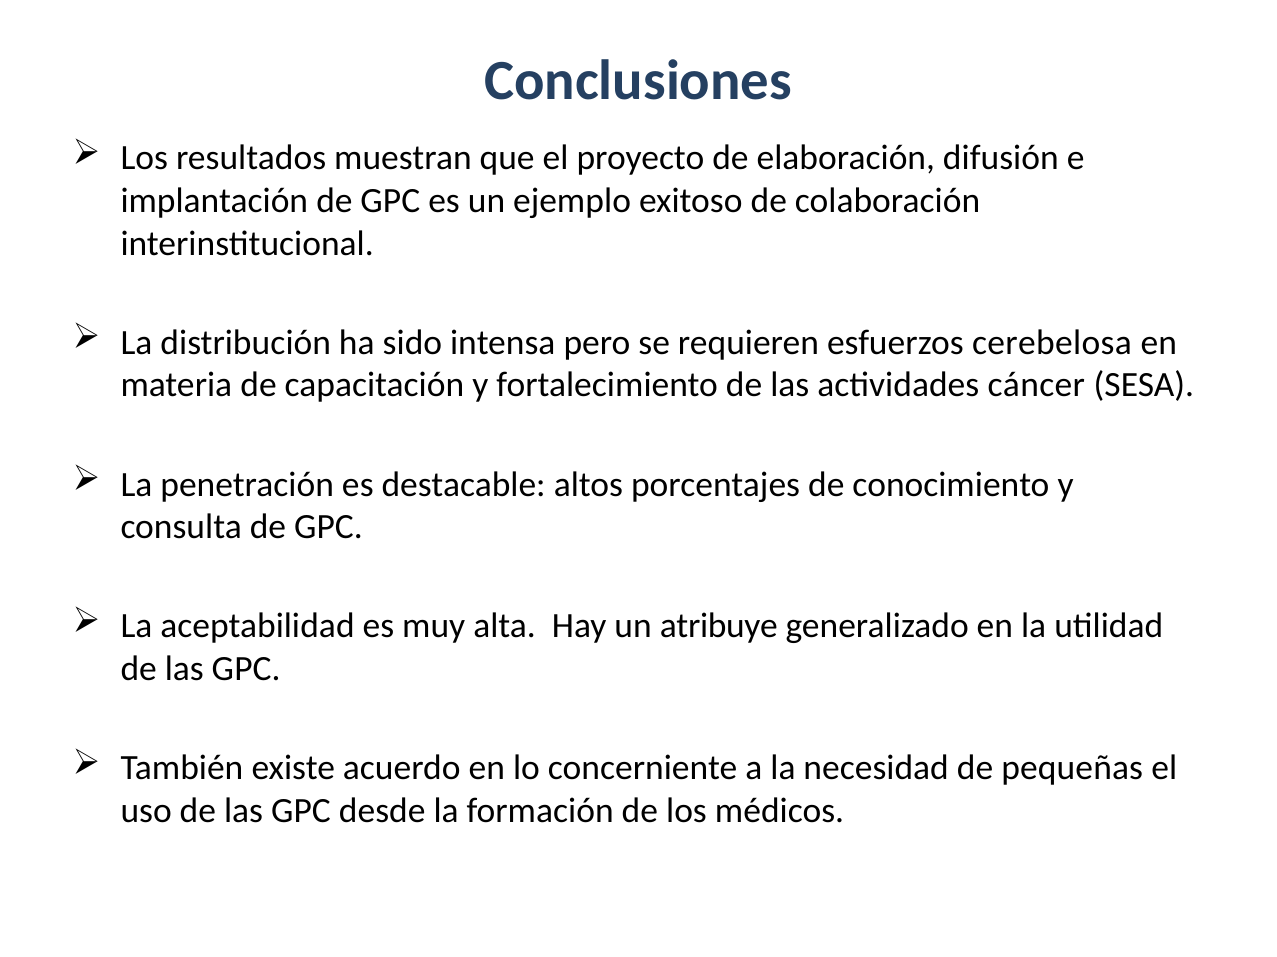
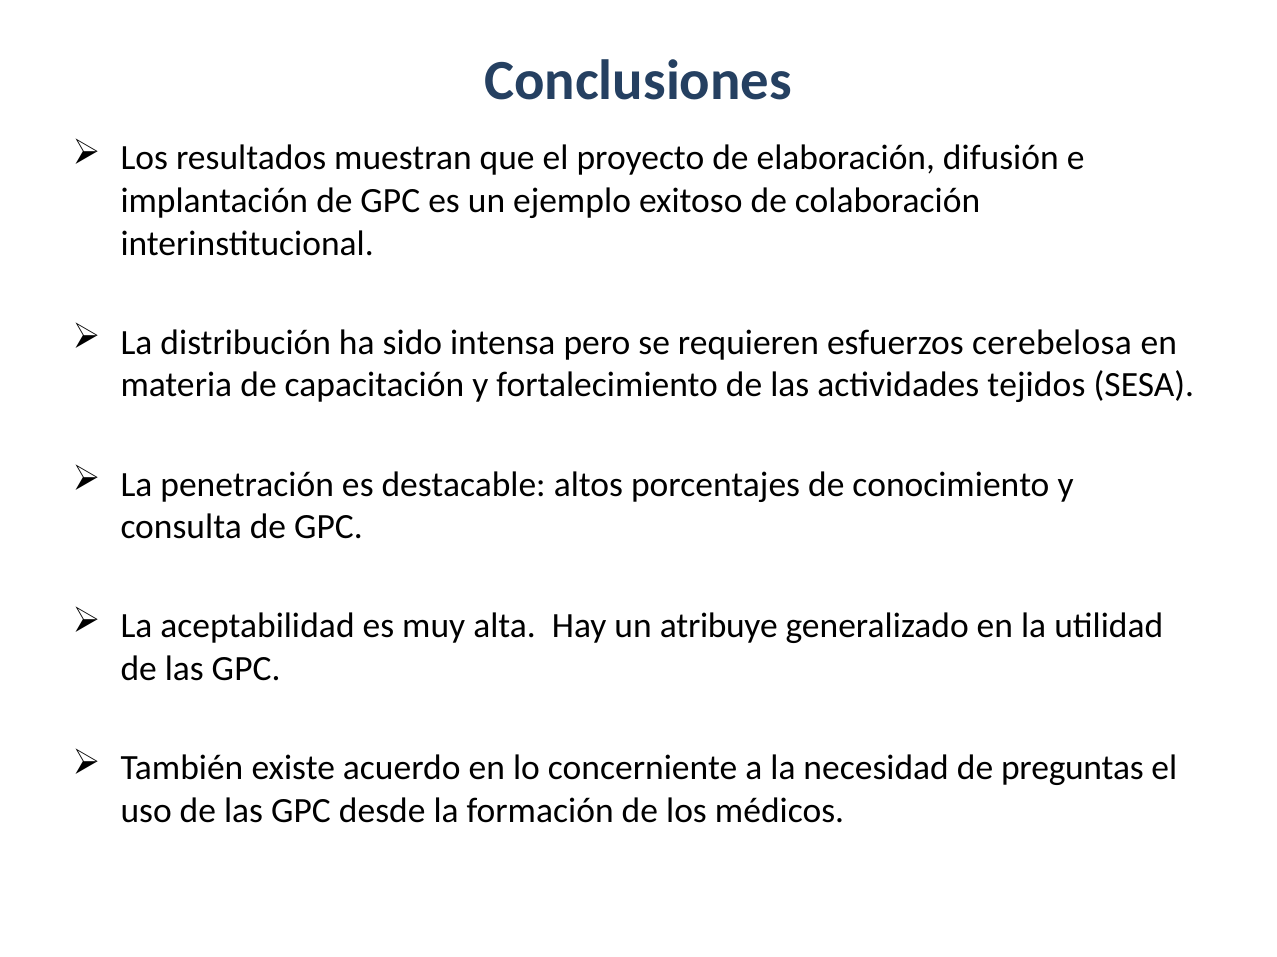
cáncer: cáncer -> tejidos
pequeñas: pequeñas -> preguntas
